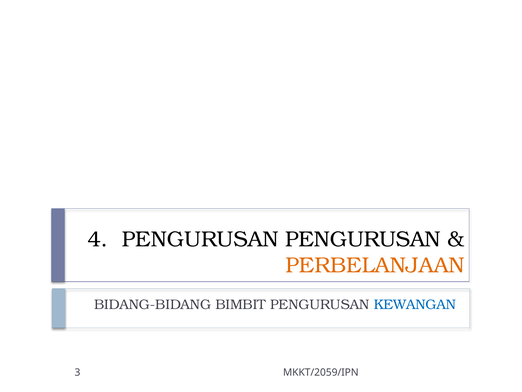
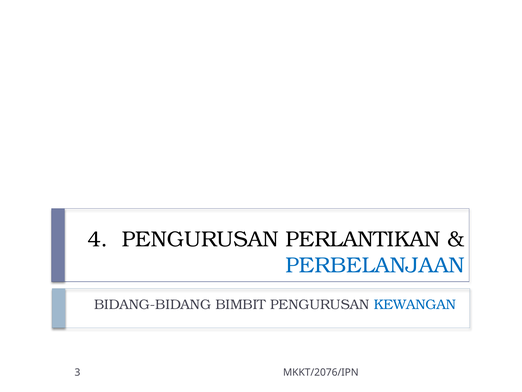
PENGURUSAN PENGURUSAN: PENGURUSAN -> PERLANTIKAN
PERBELANJAAN colour: orange -> blue
MKKT/2059/IPN: MKKT/2059/IPN -> MKKT/2076/IPN
